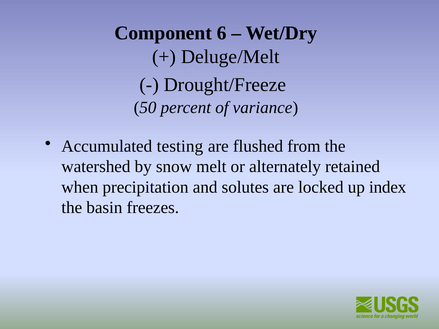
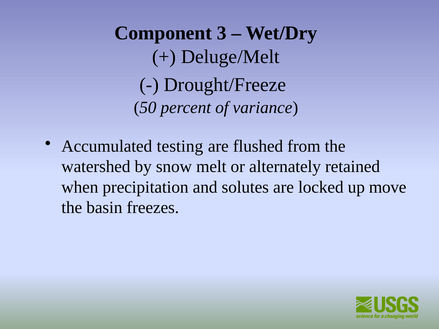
6: 6 -> 3
index: index -> move
